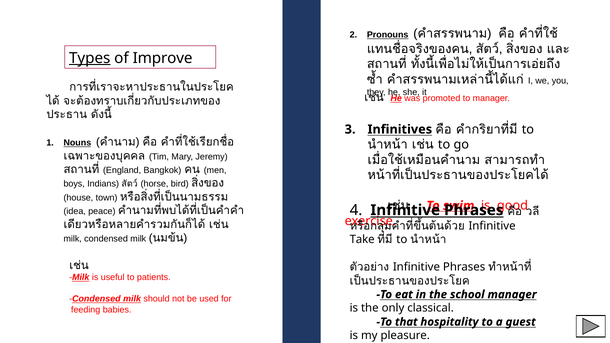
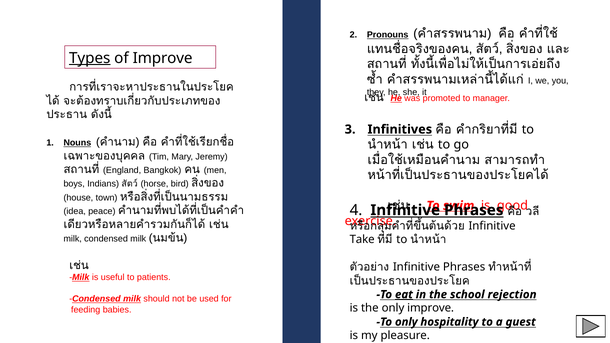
eat underline: none -> present
school manager: manager -> rejection
only classical: classical -> improve
To that: that -> only
